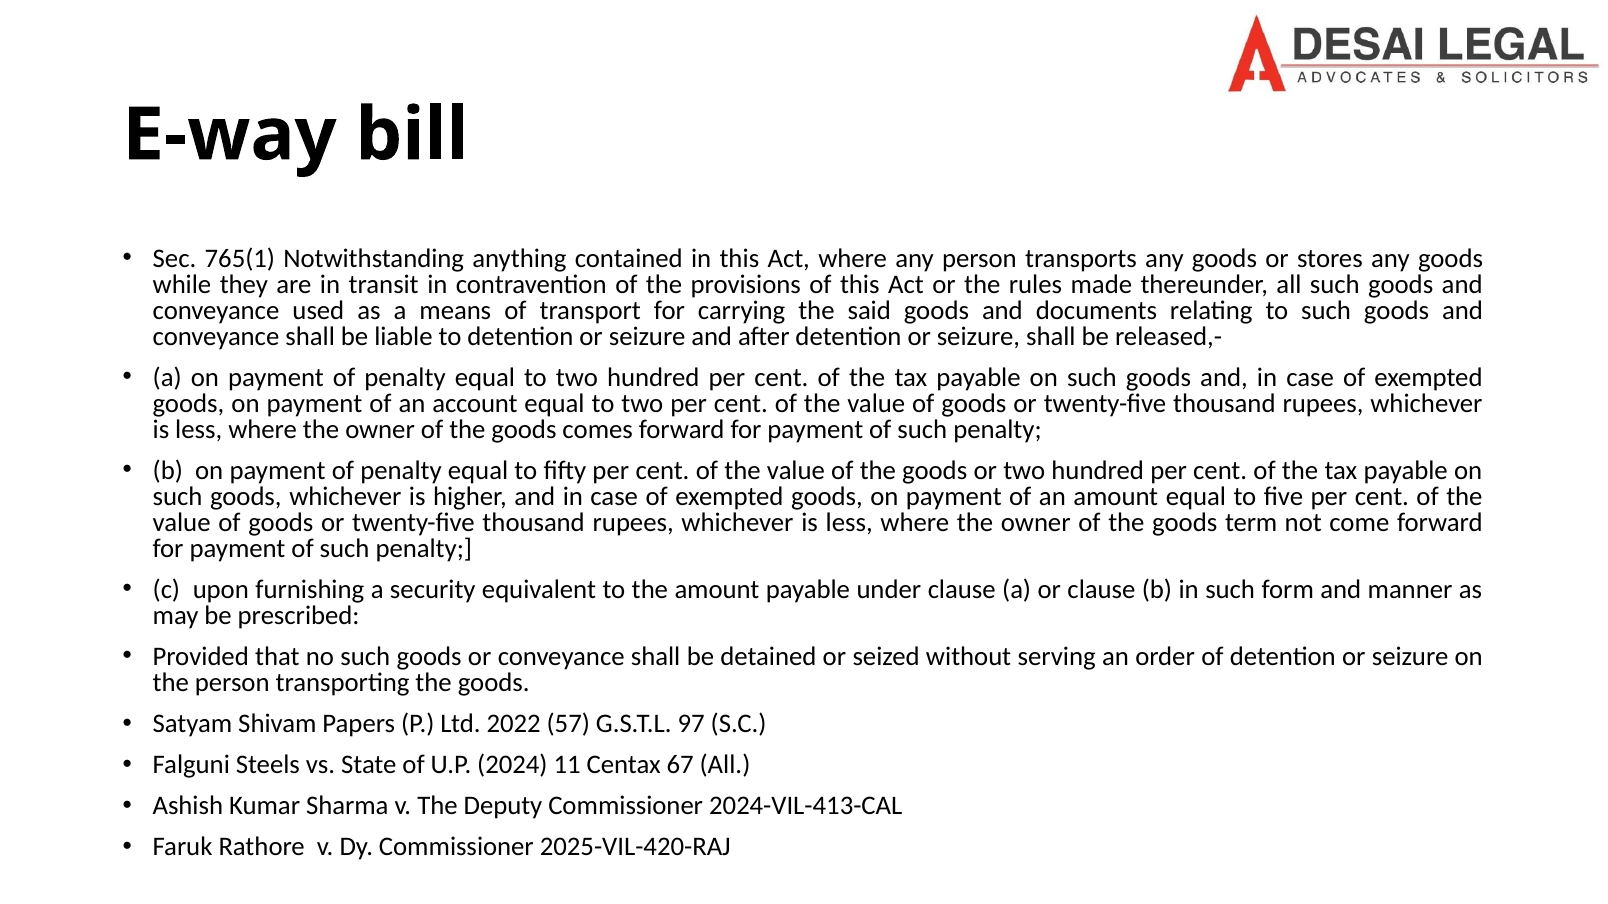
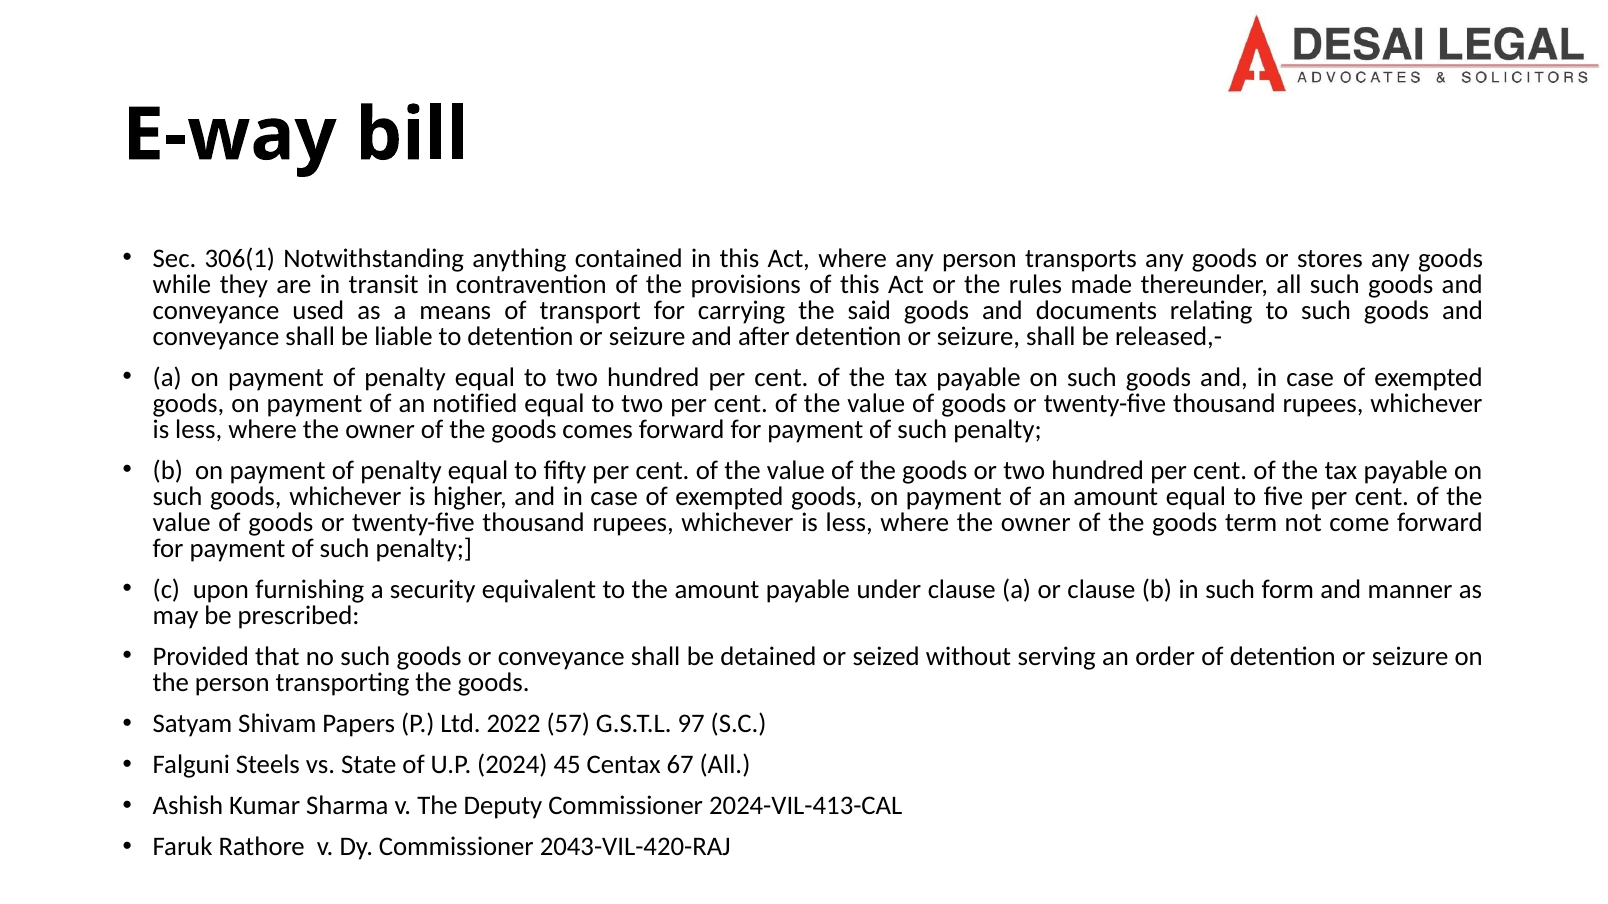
765(1: 765(1 -> 306(1
account: account -> notified
11: 11 -> 45
2025-VIL-420-RAJ: 2025-VIL-420-RAJ -> 2043-VIL-420-RAJ
